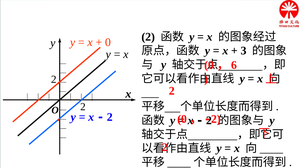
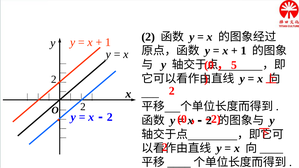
0 at (108, 42): 0 -> 1
3 at (244, 51): 3 -> 1
6: 6 -> 5
